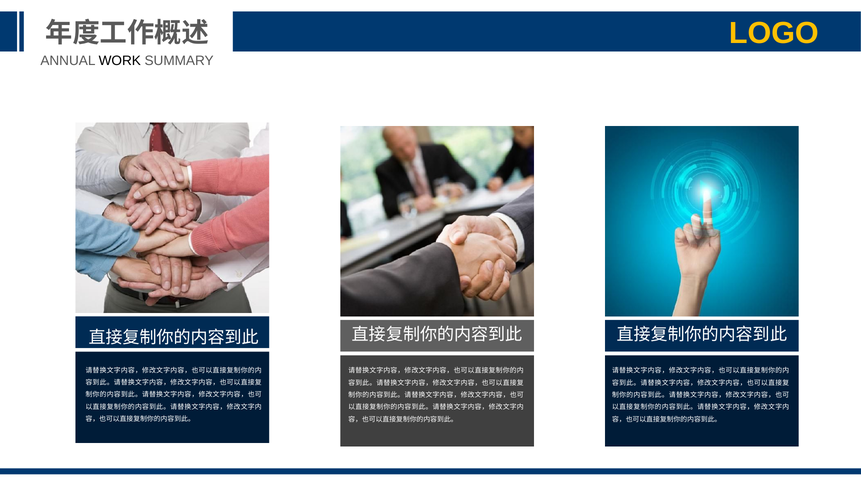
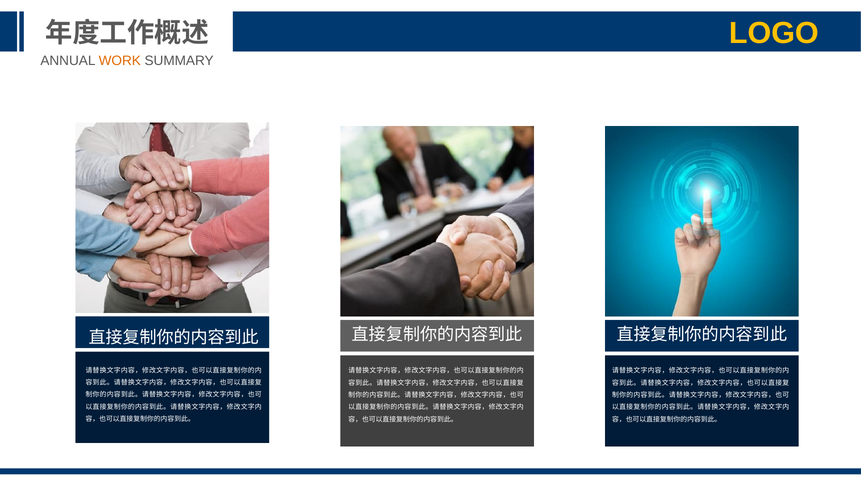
WORK colour: black -> orange
